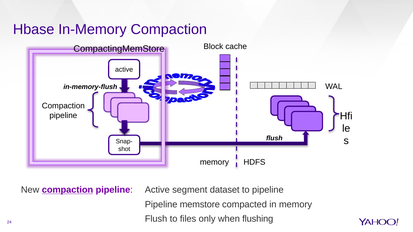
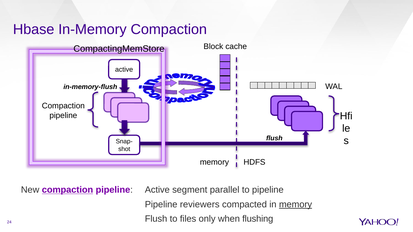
dataset: dataset -> parallel
memstore: memstore -> reviewers
memory at (296, 205) underline: none -> present
